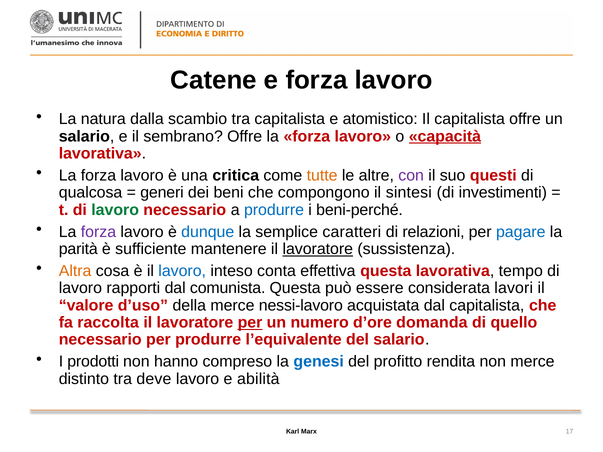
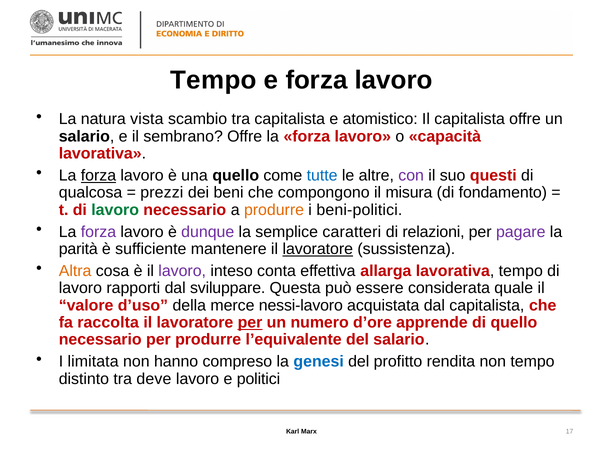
Catene at (214, 80): Catene -> Tempo
dalla: dalla -> vista
capacità underline: present -> none
forza at (98, 176) underline: none -> present
una critica: critica -> quello
tutte colour: orange -> blue
generi: generi -> prezzi
sintesi: sintesi -> misura
investimenti: investimenti -> fondamento
produrre at (274, 210) colour: blue -> orange
beni-perché: beni-perché -> beni-politici
dunque colour: blue -> purple
pagare colour: blue -> purple
lavoro at (182, 271) colour: blue -> purple
effettiva questa: questa -> allarga
comunista: comunista -> sviluppare
lavori: lavori -> quale
domanda: domanda -> apprende
prodotti: prodotti -> limitata
non merce: merce -> tempo
abilità: abilità -> politici
